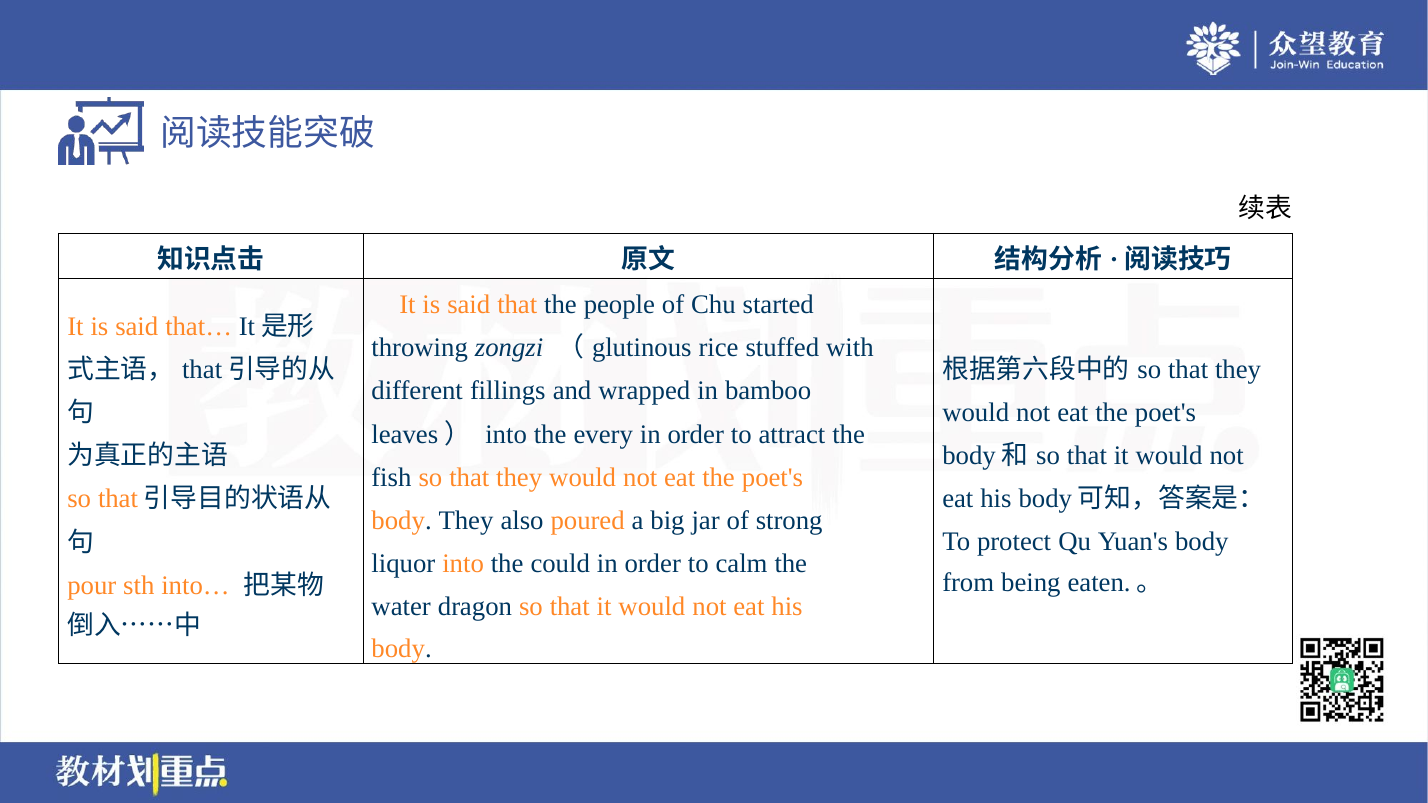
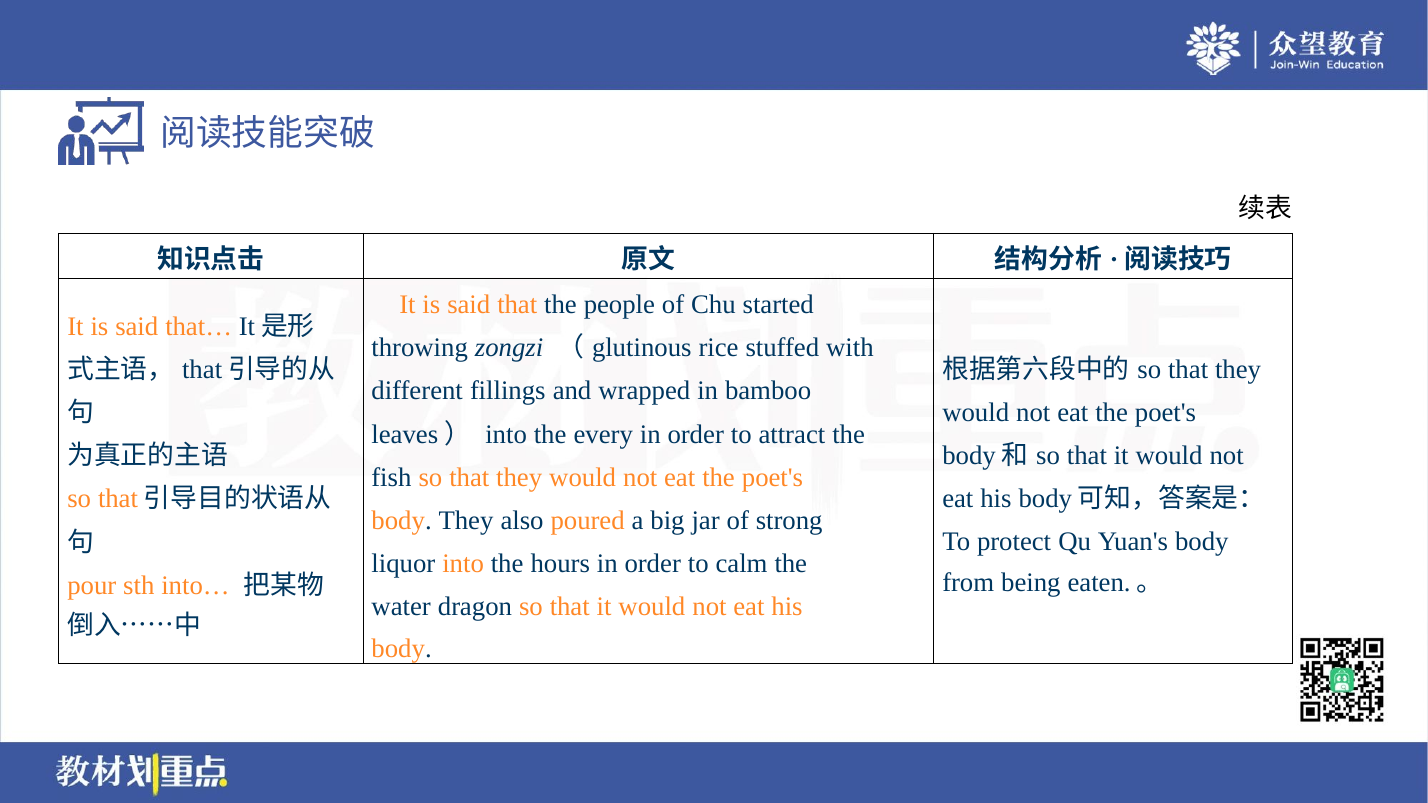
could: could -> hours
